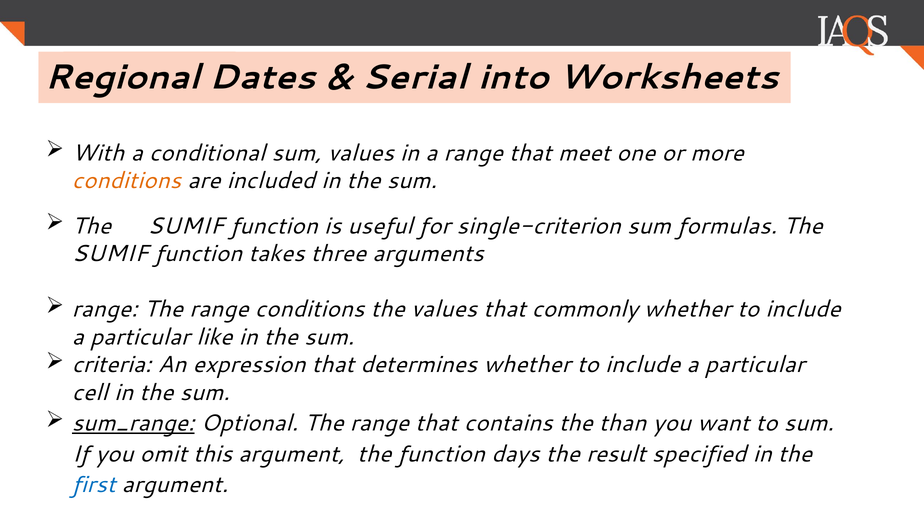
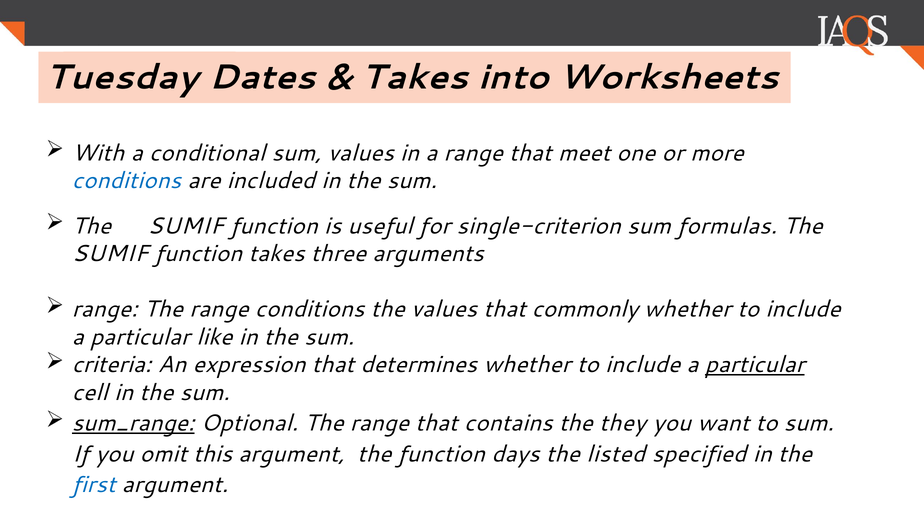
Regional: Regional -> Tuesday
Serial at (415, 77): Serial -> Takes
conditions at (127, 181) colour: orange -> blue
particular at (755, 365) underline: none -> present
than: than -> they
result: result -> listed
